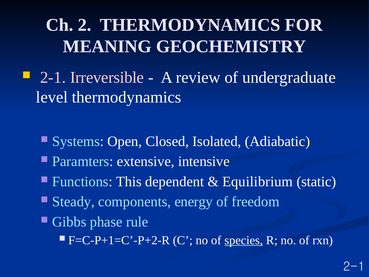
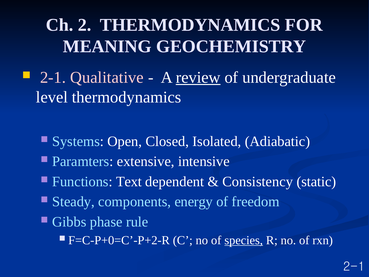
Irreversible: Irreversible -> Qualitative
review underline: none -> present
This: This -> Text
Equilibrium: Equilibrium -> Consistency
F=C-P+1=C’-P+2-R: F=C-P+1=C’-P+2-R -> F=C-P+0=C’-P+2-R
